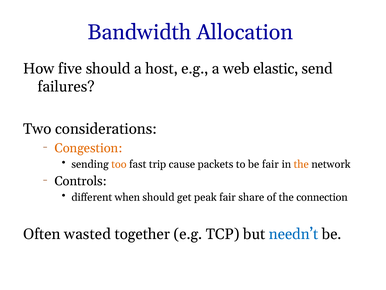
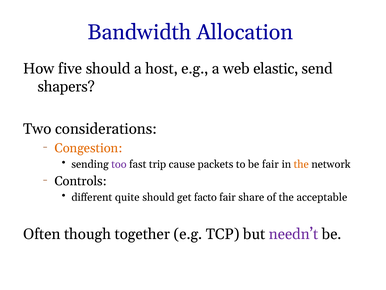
failures: failures -> shapers
too colour: orange -> purple
when: when -> quite
peak: peak -> facto
connection: connection -> acceptable
wasted: wasted -> though
needn’t colour: blue -> purple
